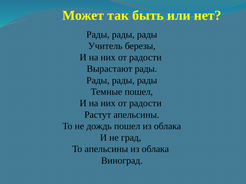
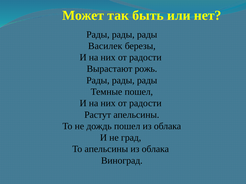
Учитель: Учитель -> Василек
Вырастают рады: рады -> рожь
